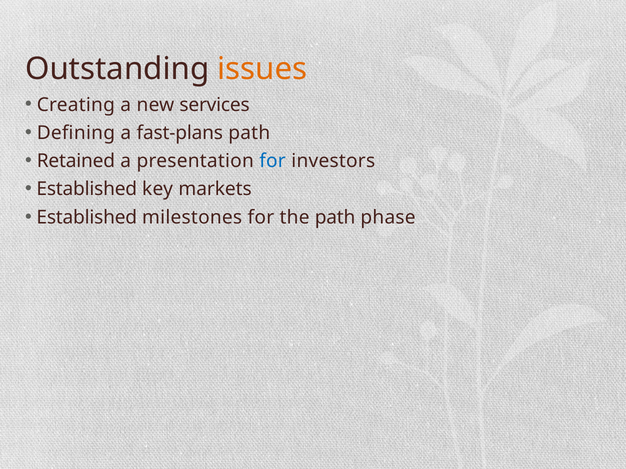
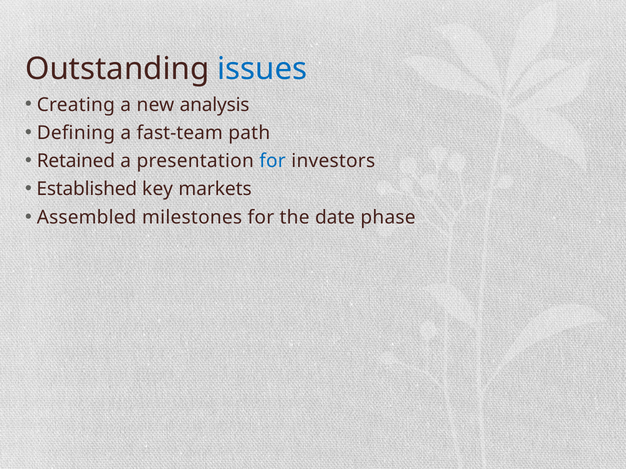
issues colour: orange -> blue
services: services -> analysis
fast-plans: fast-plans -> fast-team
Established at (87, 218): Established -> Assembled
the path: path -> date
